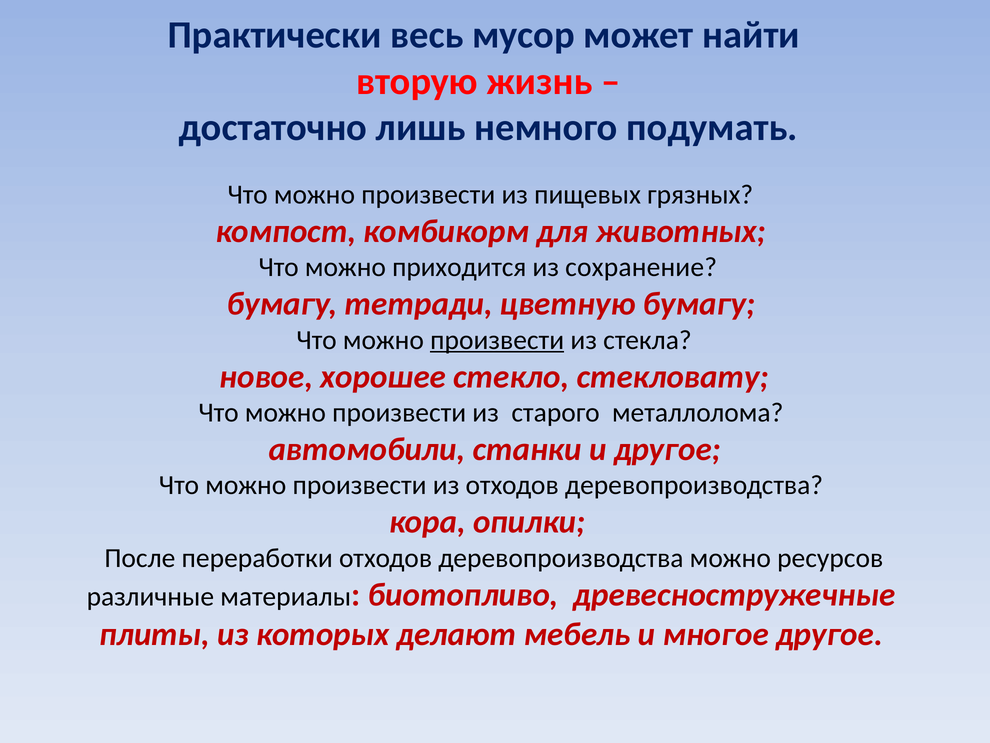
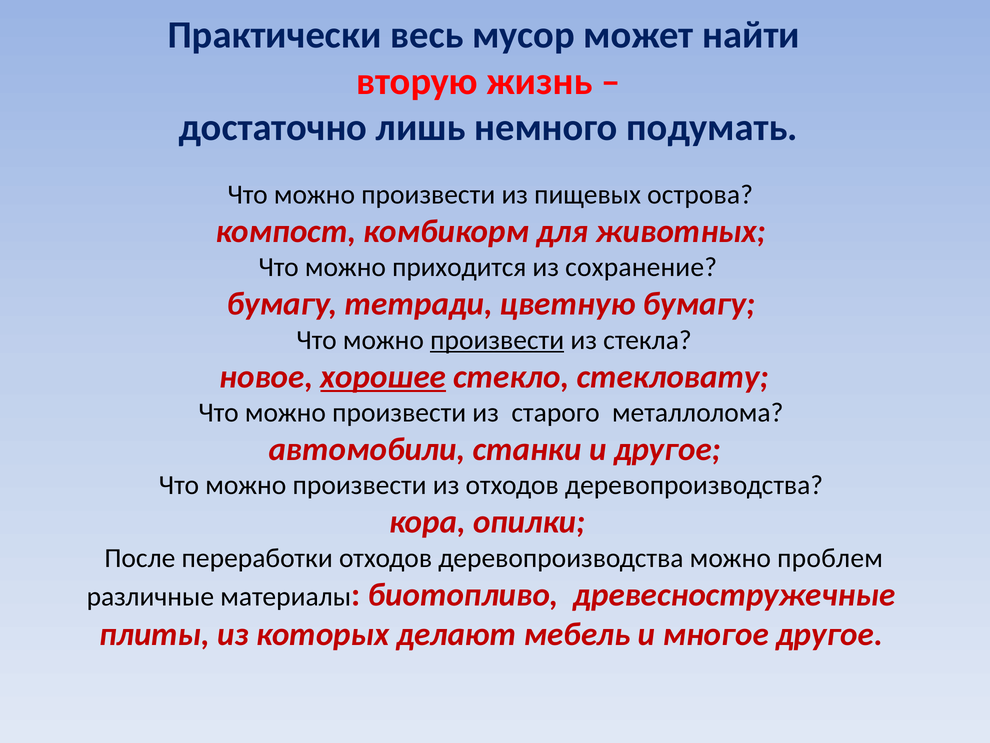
грязных: грязных -> острова
хорошее underline: none -> present
ресурсов: ресурсов -> проблем
